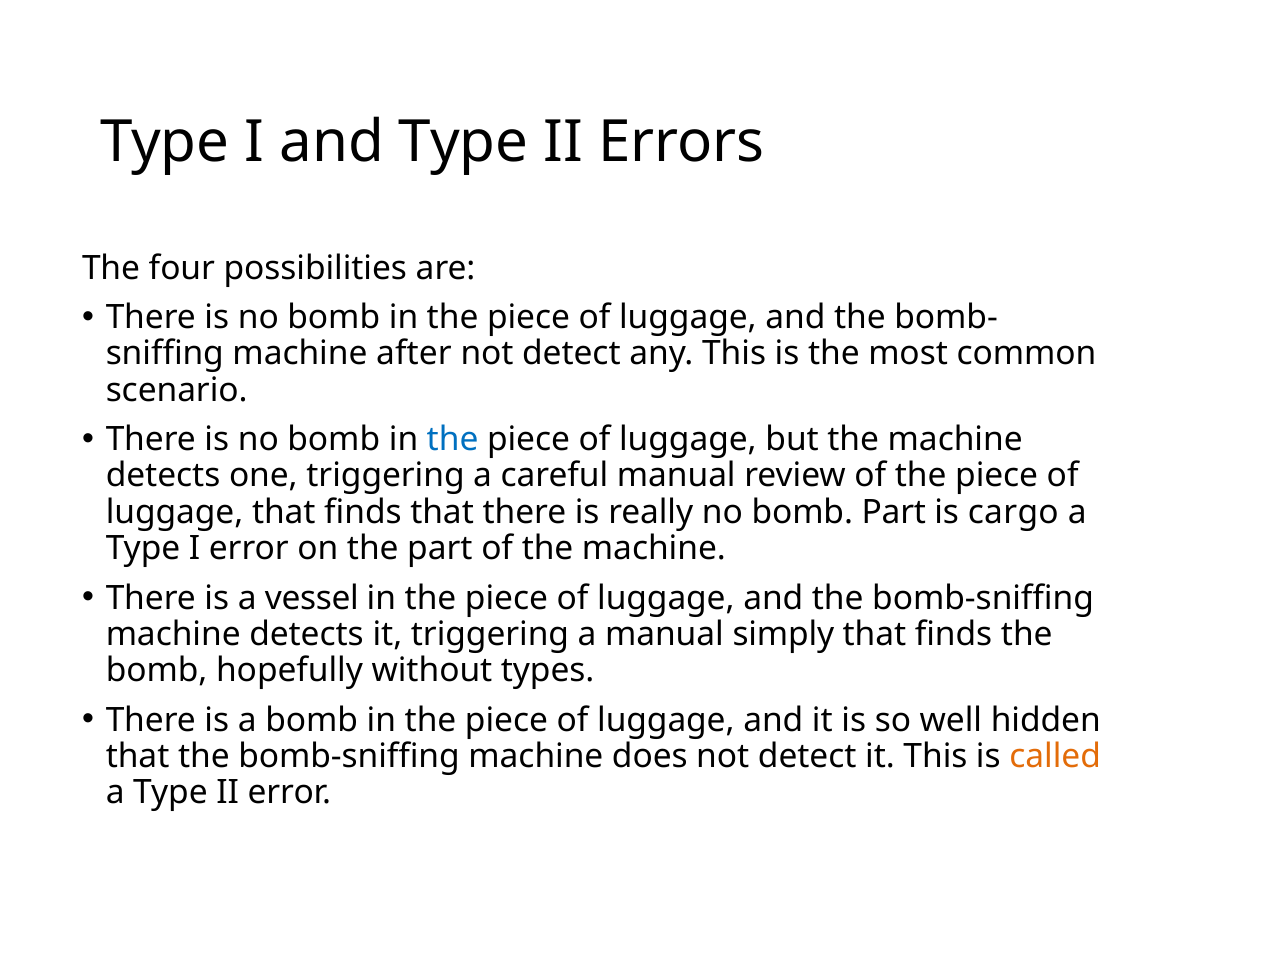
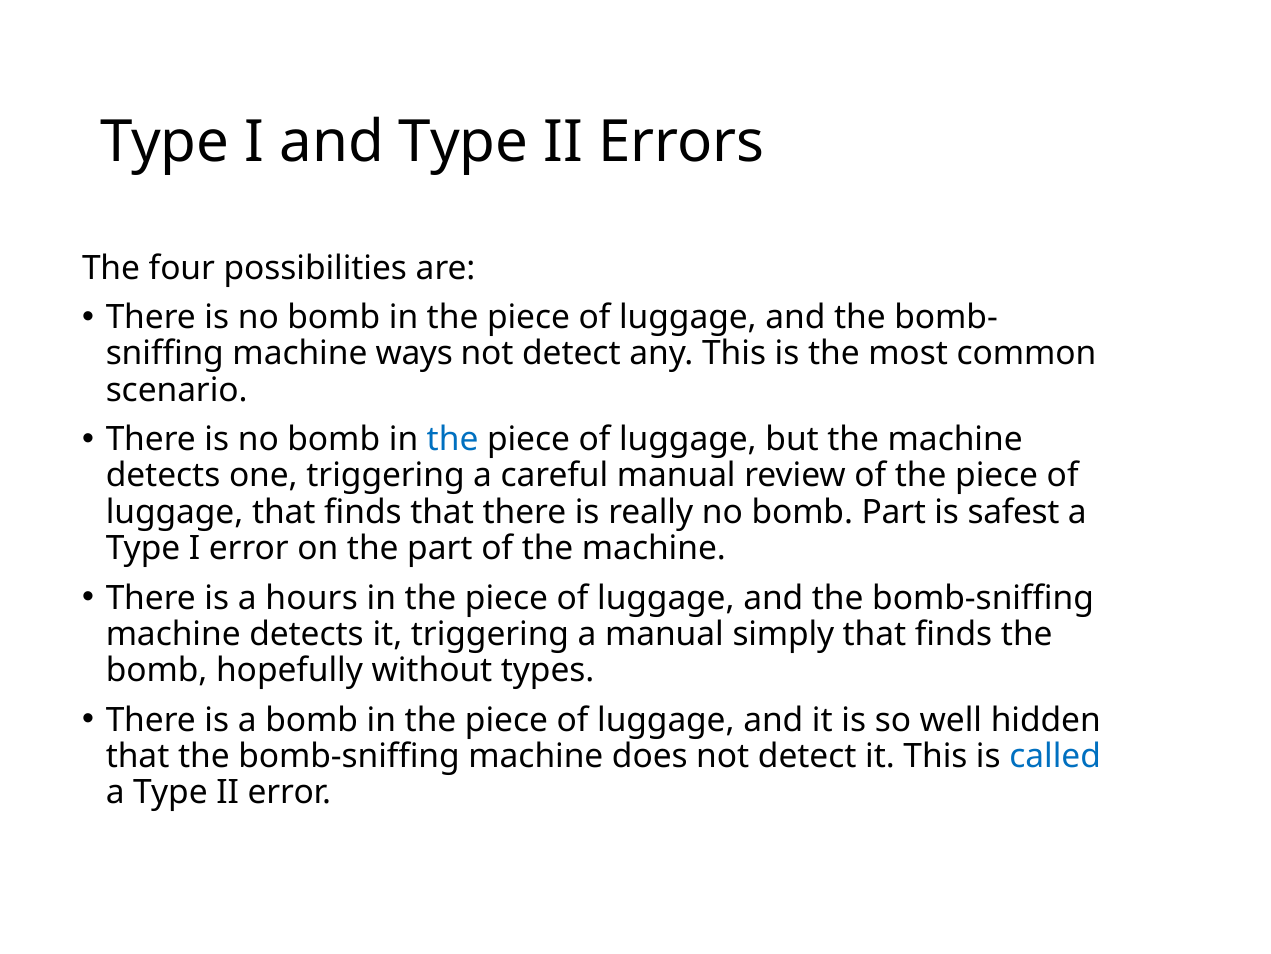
after: after -> ways
cargo: cargo -> safest
vessel: vessel -> hours
called colour: orange -> blue
